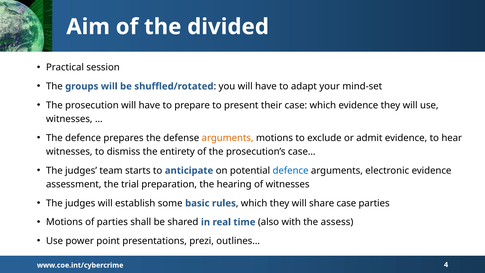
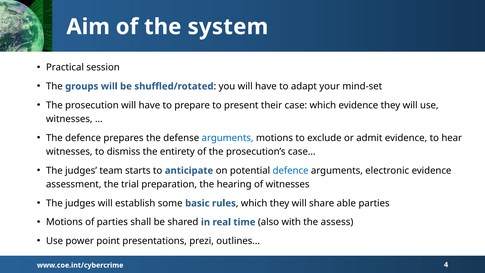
divided: divided -> system
arguments at (228, 138) colour: orange -> blue
share case: case -> able
